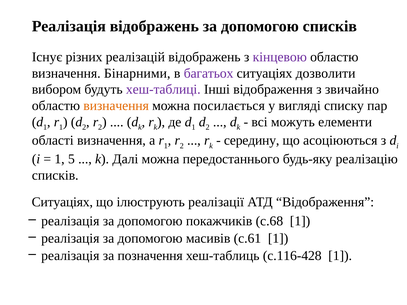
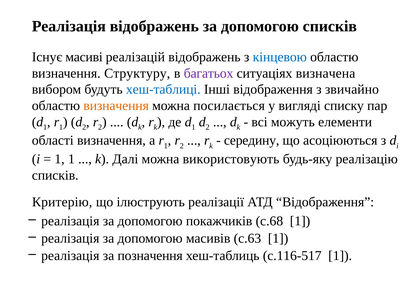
різних: різних -> масиві
кінцевою colour: purple -> blue
Бінарними: Бінарними -> Структуру
дозволити: дозволити -> визначена
хеш-таблиці colour: purple -> blue
1 5: 5 -> 1
передостаннього: передостаннього -> використовують
Ситуаціях at (62, 202): Ситуаціях -> Критерію
с.61: с.61 -> с.63
с.116-428: с.116-428 -> с.116-517
